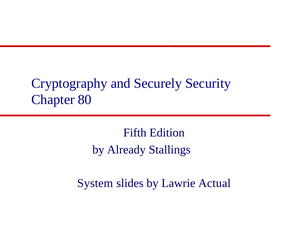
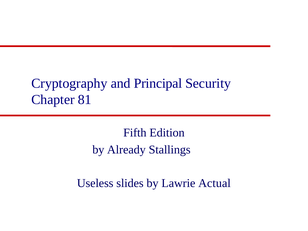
Securely: Securely -> Principal
80: 80 -> 81
System: System -> Useless
